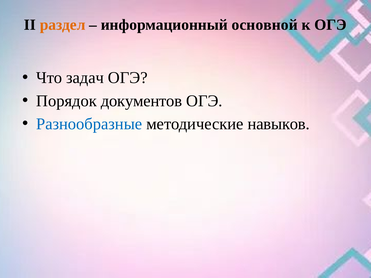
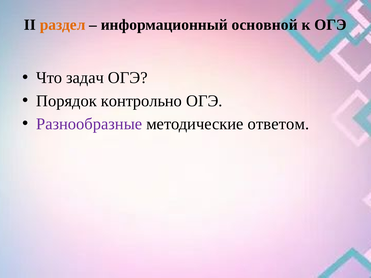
документов: документов -> контрольно
Разнообразные colour: blue -> purple
навыков: навыков -> ответом
